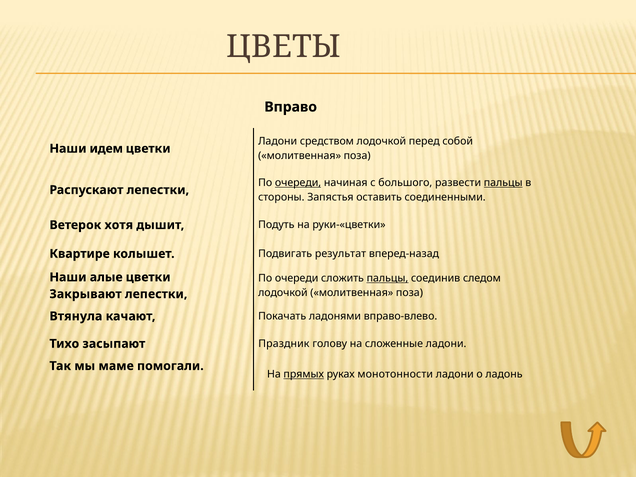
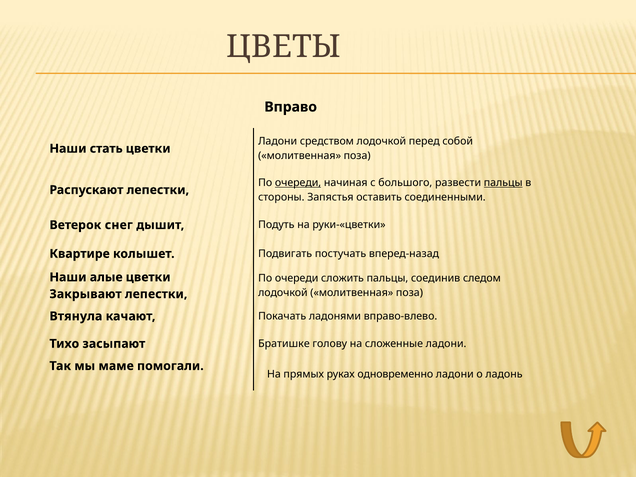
идем: идем -> стать
хотя: хотя -> снег
результат: результат -> постучать
пальцы at (387, 278) underline: present -> none
Праздник: Праздник -> Братишке
прямых underline: present -> none
монотонности: монотонности -> одновременно
